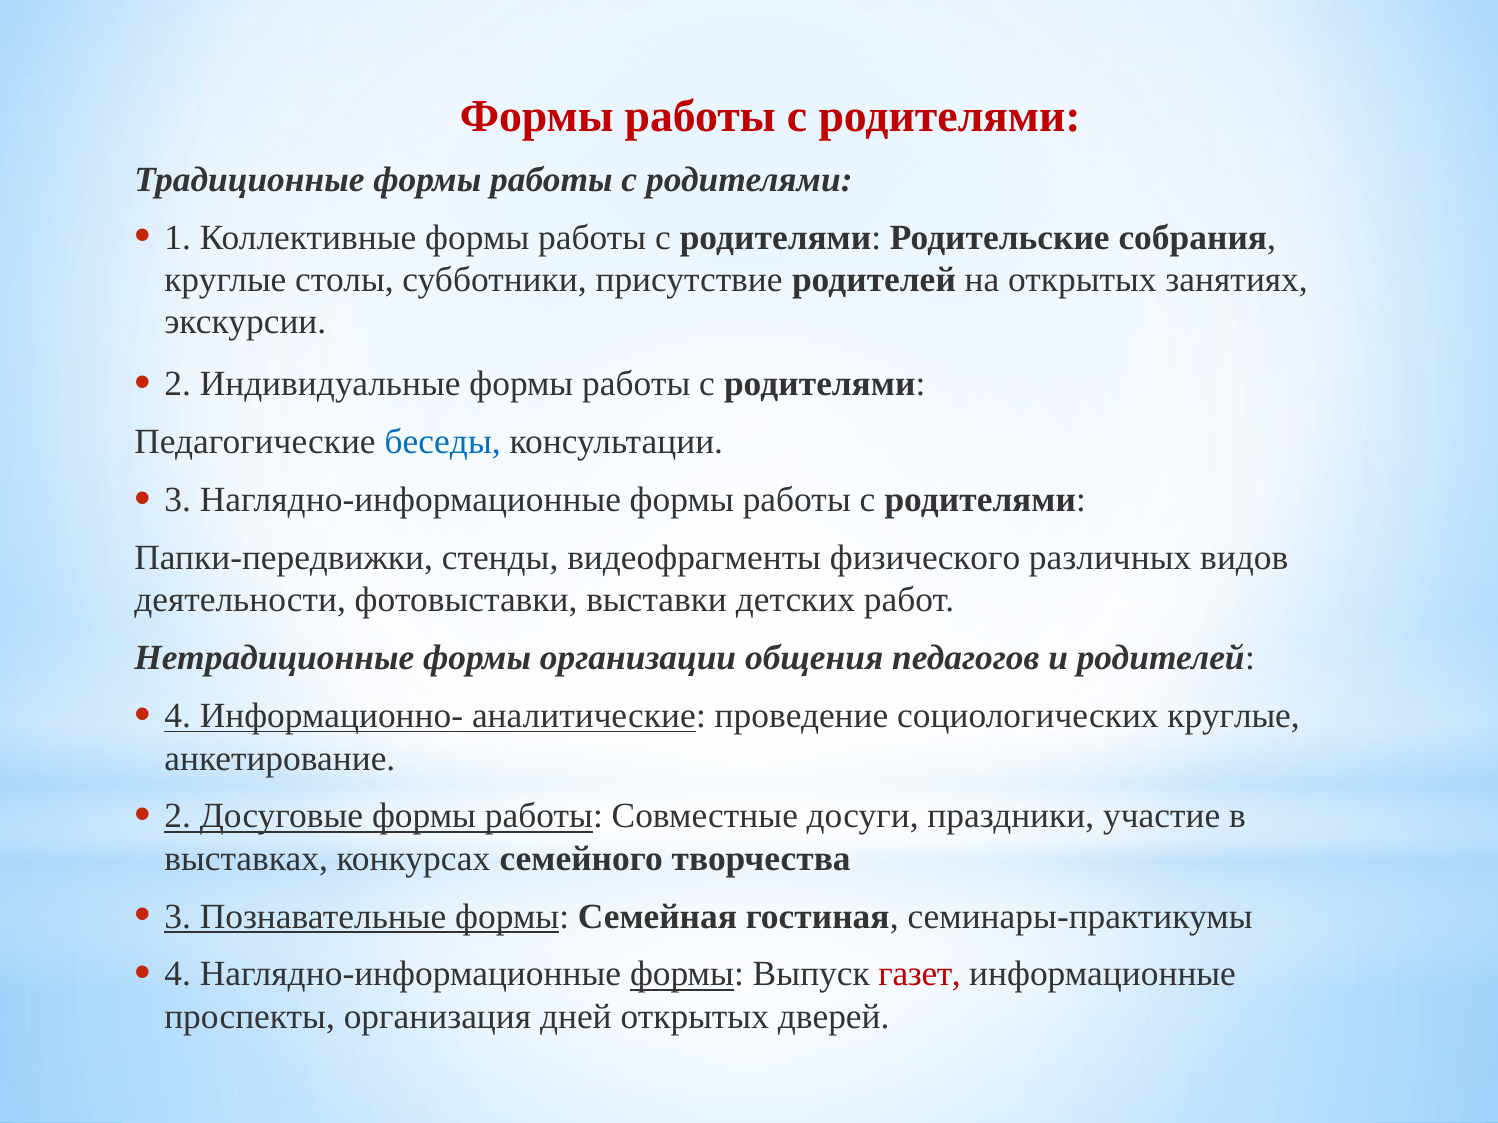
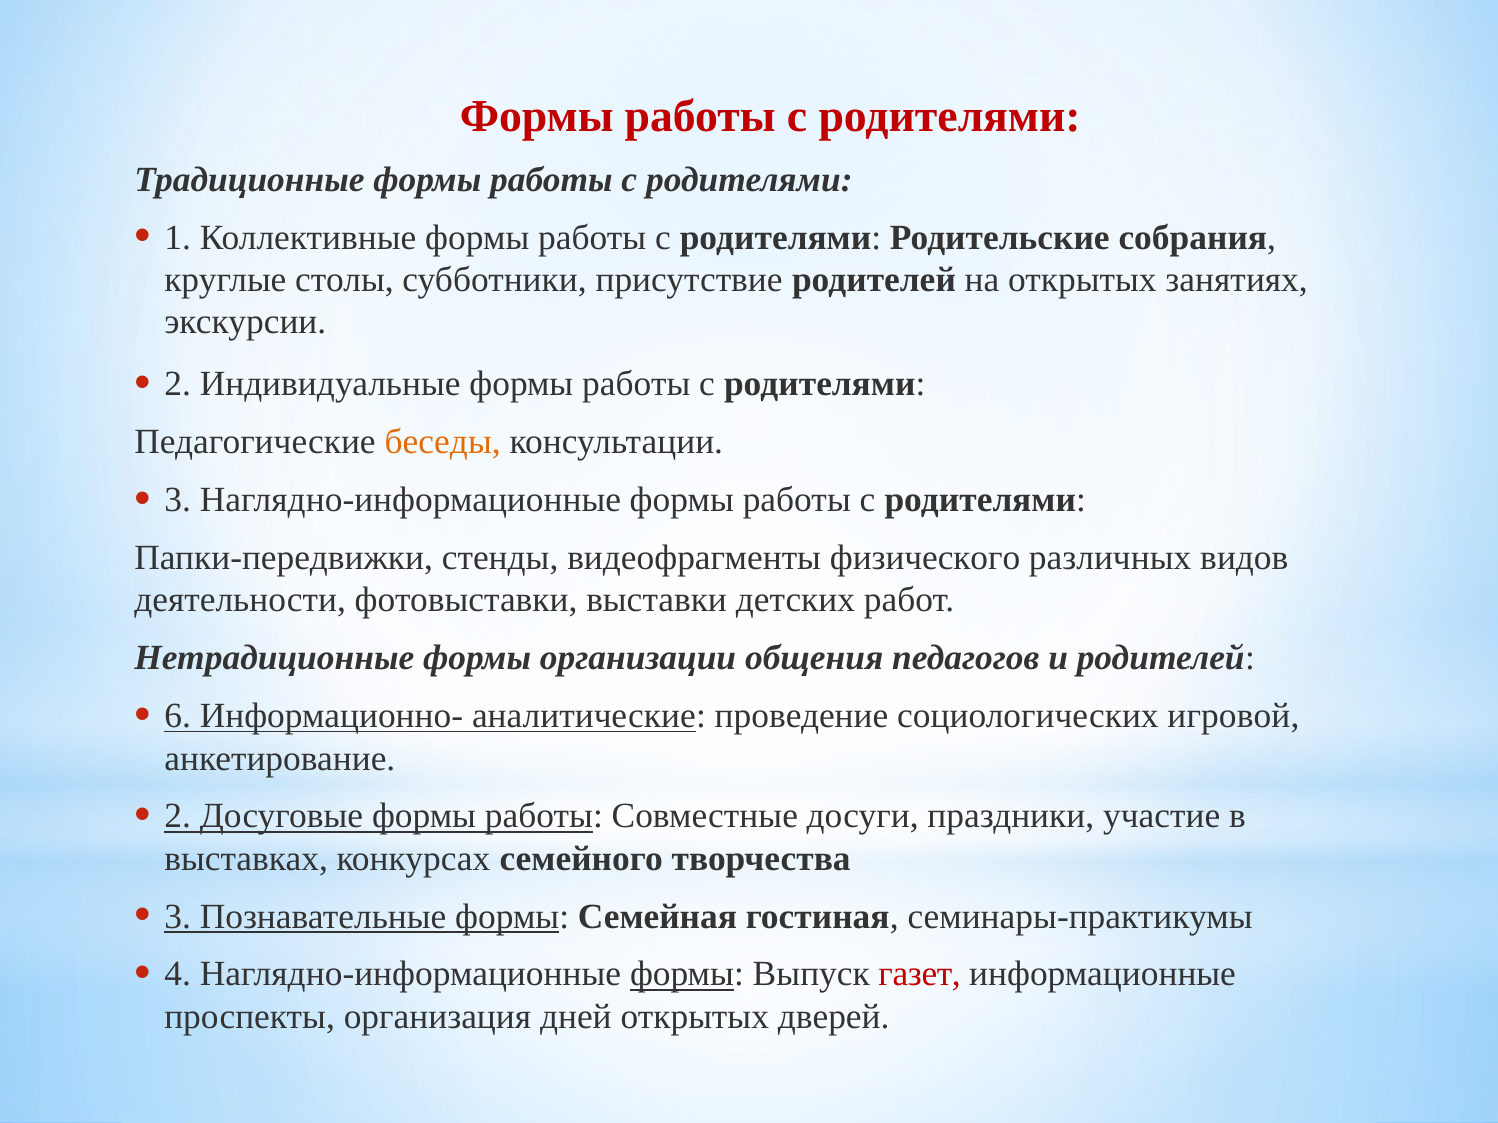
беседы colour: blue -> orange
4 at (178, 716): 4 -> 6
социологических круглые: круглые -> игровой
